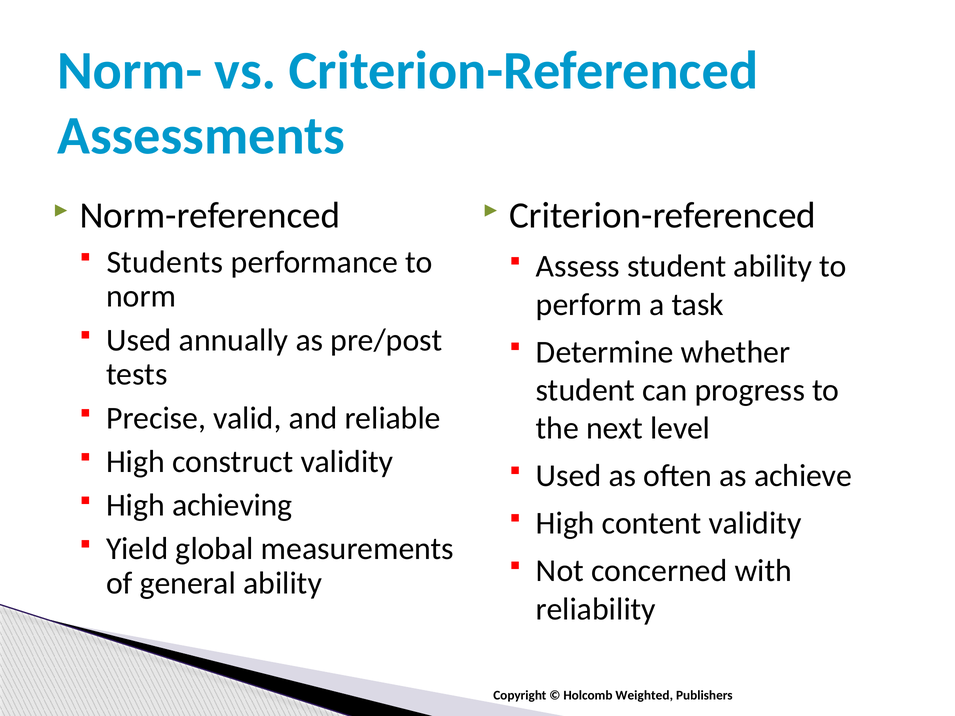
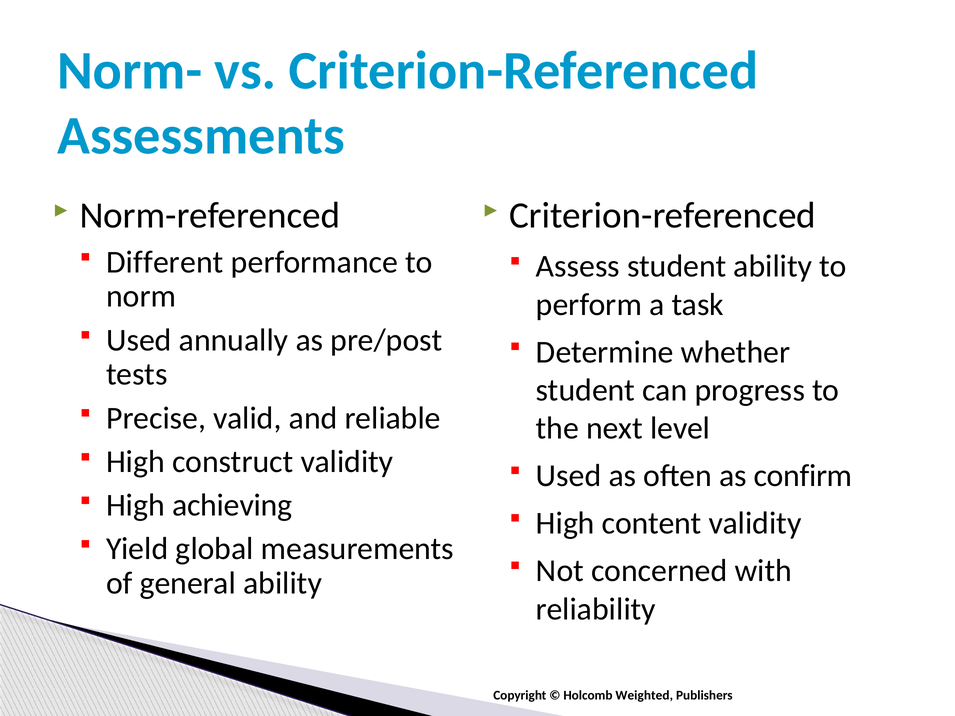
Students: Students -> Different
achieve: achieve -> confirm
